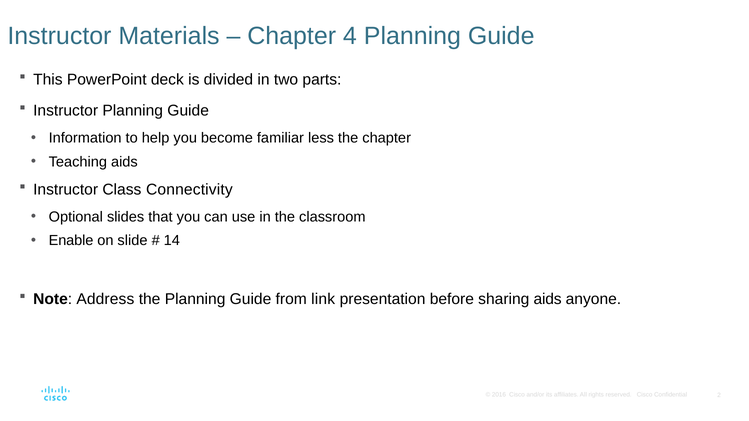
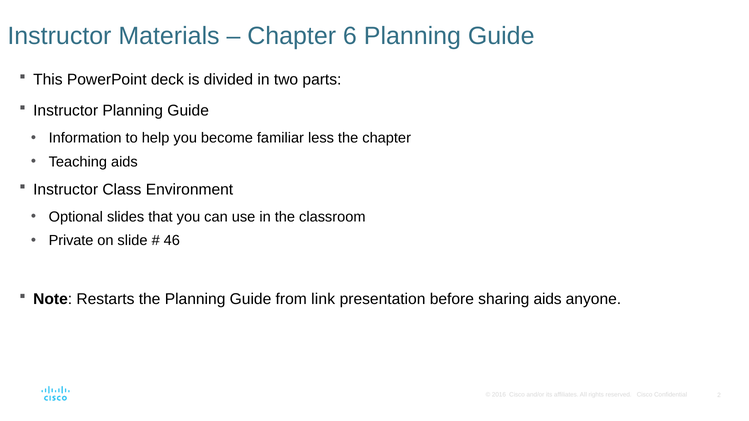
4: 4 -> 6
Connectivity: Connectivity -> Environment
Enable: Enable -> Private
14: 14 -> 46
Address: Address -> Restarts
